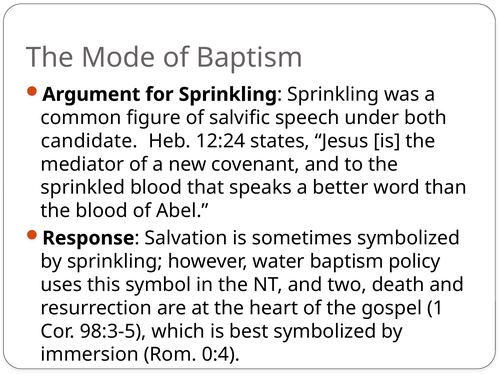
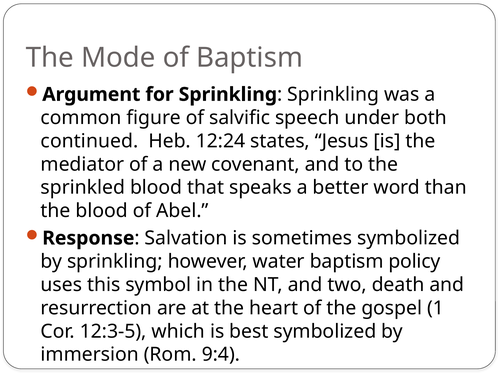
candidate: candidate -> continued
98:3-5: 98:3-5 -> 12:3-5
0:4: 0:4 -> 9:4
